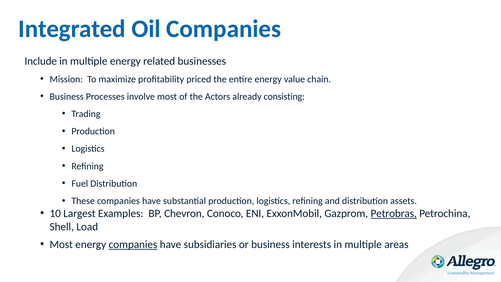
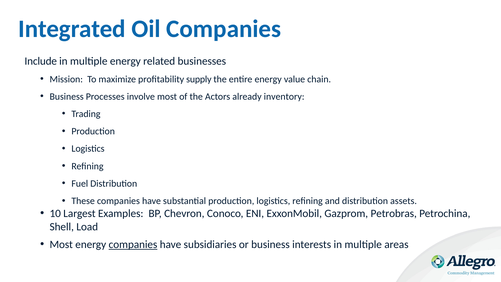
priced: priced -> supply
consisting: consisting -> inventory
Petrobras underline: present -> none
